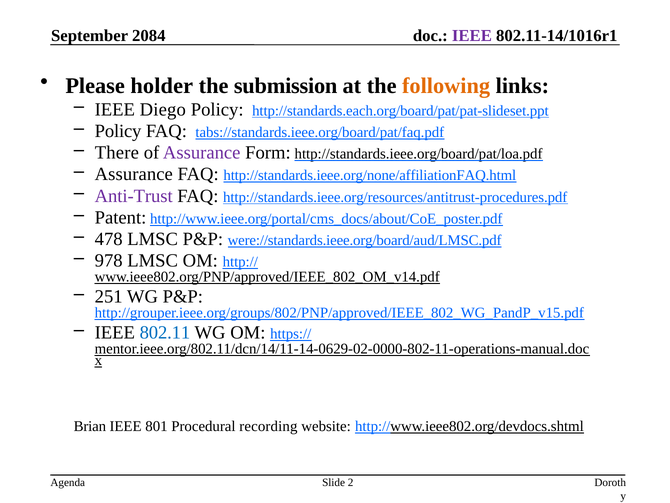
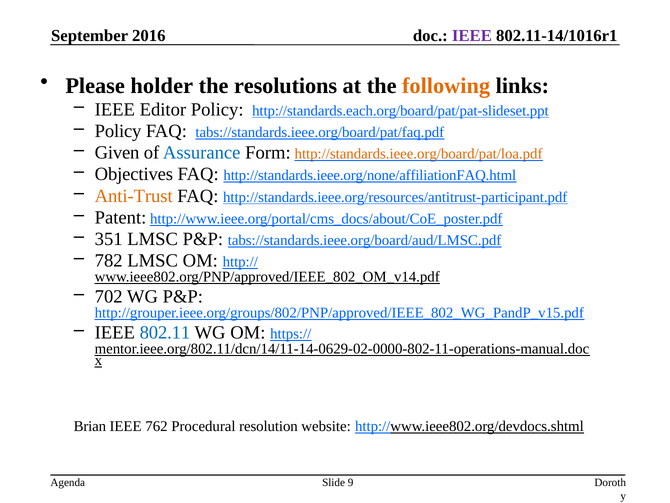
2084: 2084 -> 2016
submission: submission -> resolutions
Diego: Diego -> Editor
There: There -> Given
Assurance at (202, 152) colour: purple -> blue
http://standards.ieee.org/board/pat/loa.pdf colour: black -> orange
Assurance at (134, 174): Assurance -> Objectives
Anti-Trust colour: purple -> orange
http://standards.ieee.org/resources/antitrust-procedures.pdf: http://standards.ieee.org/resources/antitrust-procedures.pdf -> http://standards.ieee.org/resources/antitrust-participant.pdf
478: 478 -> 351
were://standards.ieee.org/board/aud/LMSC.pdf: were://standards.ieee.org/board/aud/LMSC.pdf -> tabs://standards.ieee.org/board/aud/LMSC.pdf
978: 978 -> 782
251: 251 -> 702
801: 801 -> 762
recording: recording -> resolution
2: 2 -> 9
